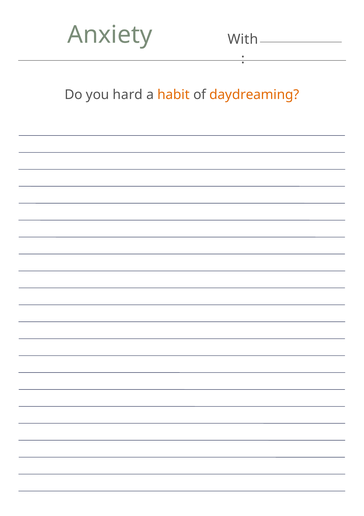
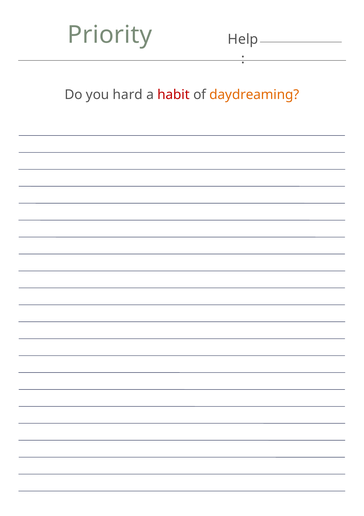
Anxiety: Anxiety -> Priority
With: With -> Help
habit colour: orange -> red
